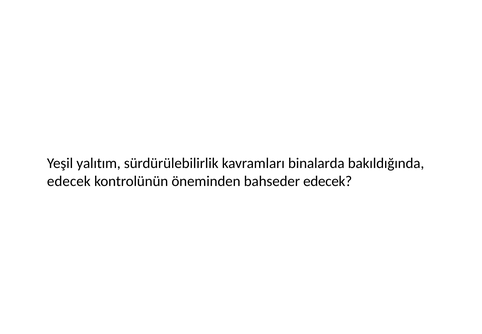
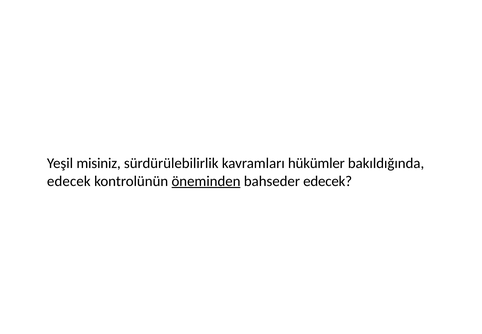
yalıtım: yalıtım -> misiniz
binalarda: binalarda -> hükümler
öneminden underline: none -> present
